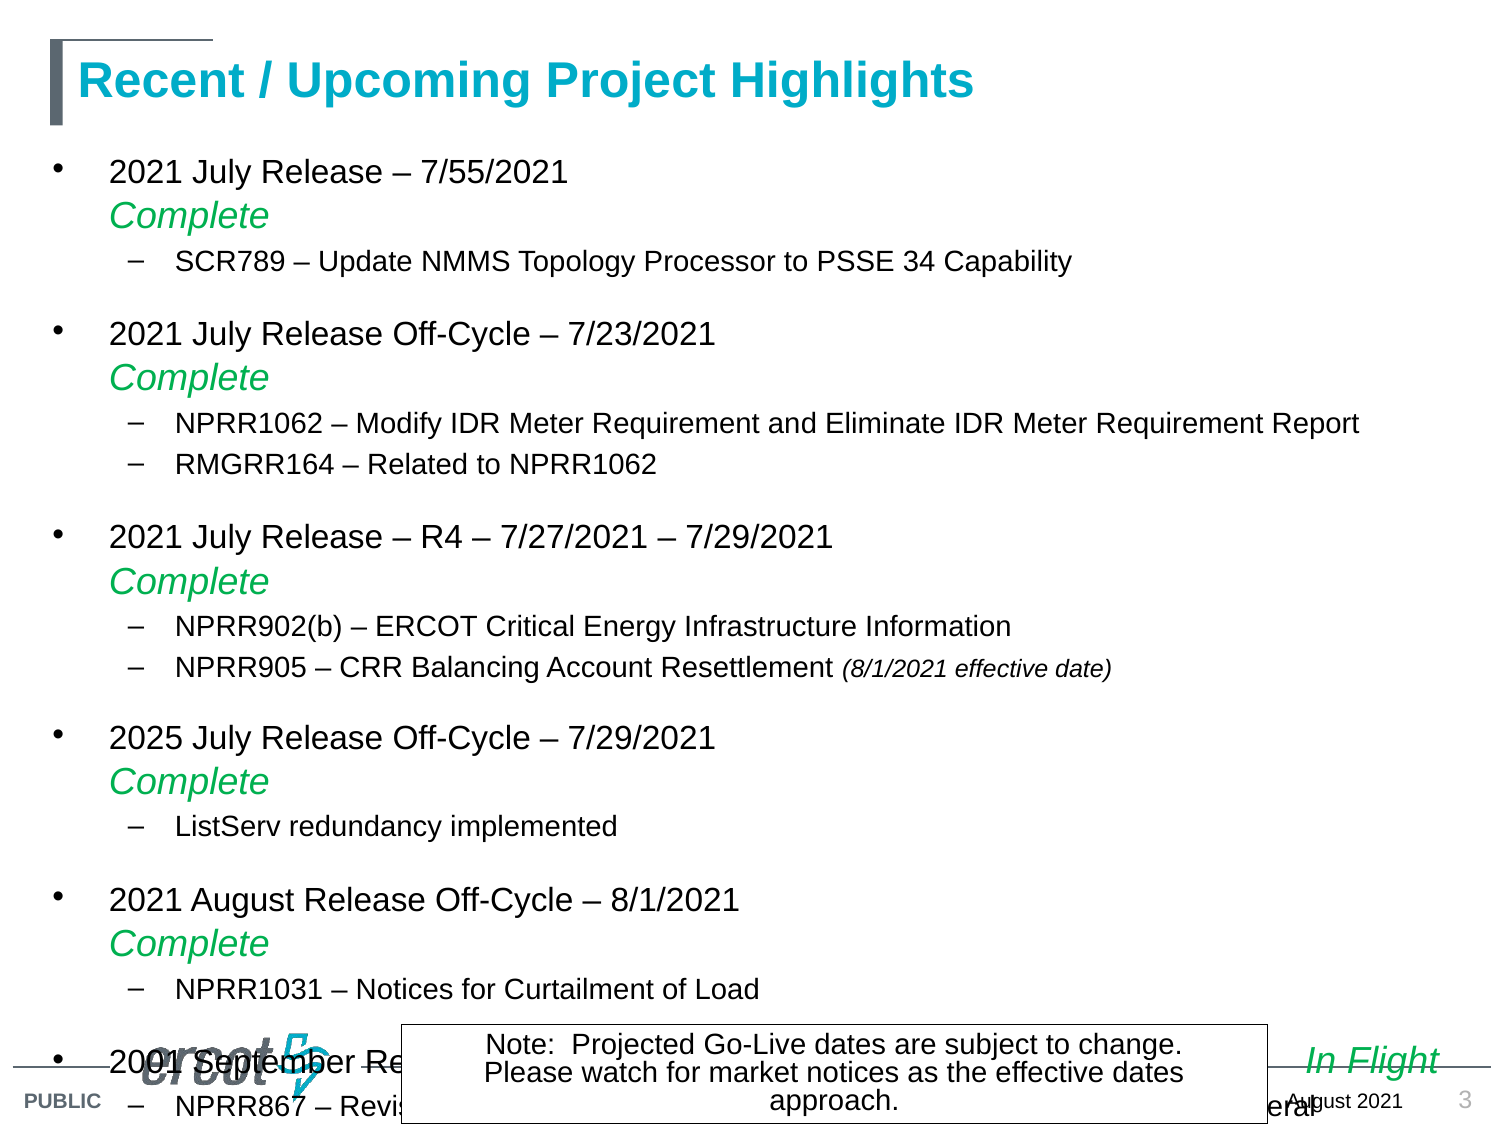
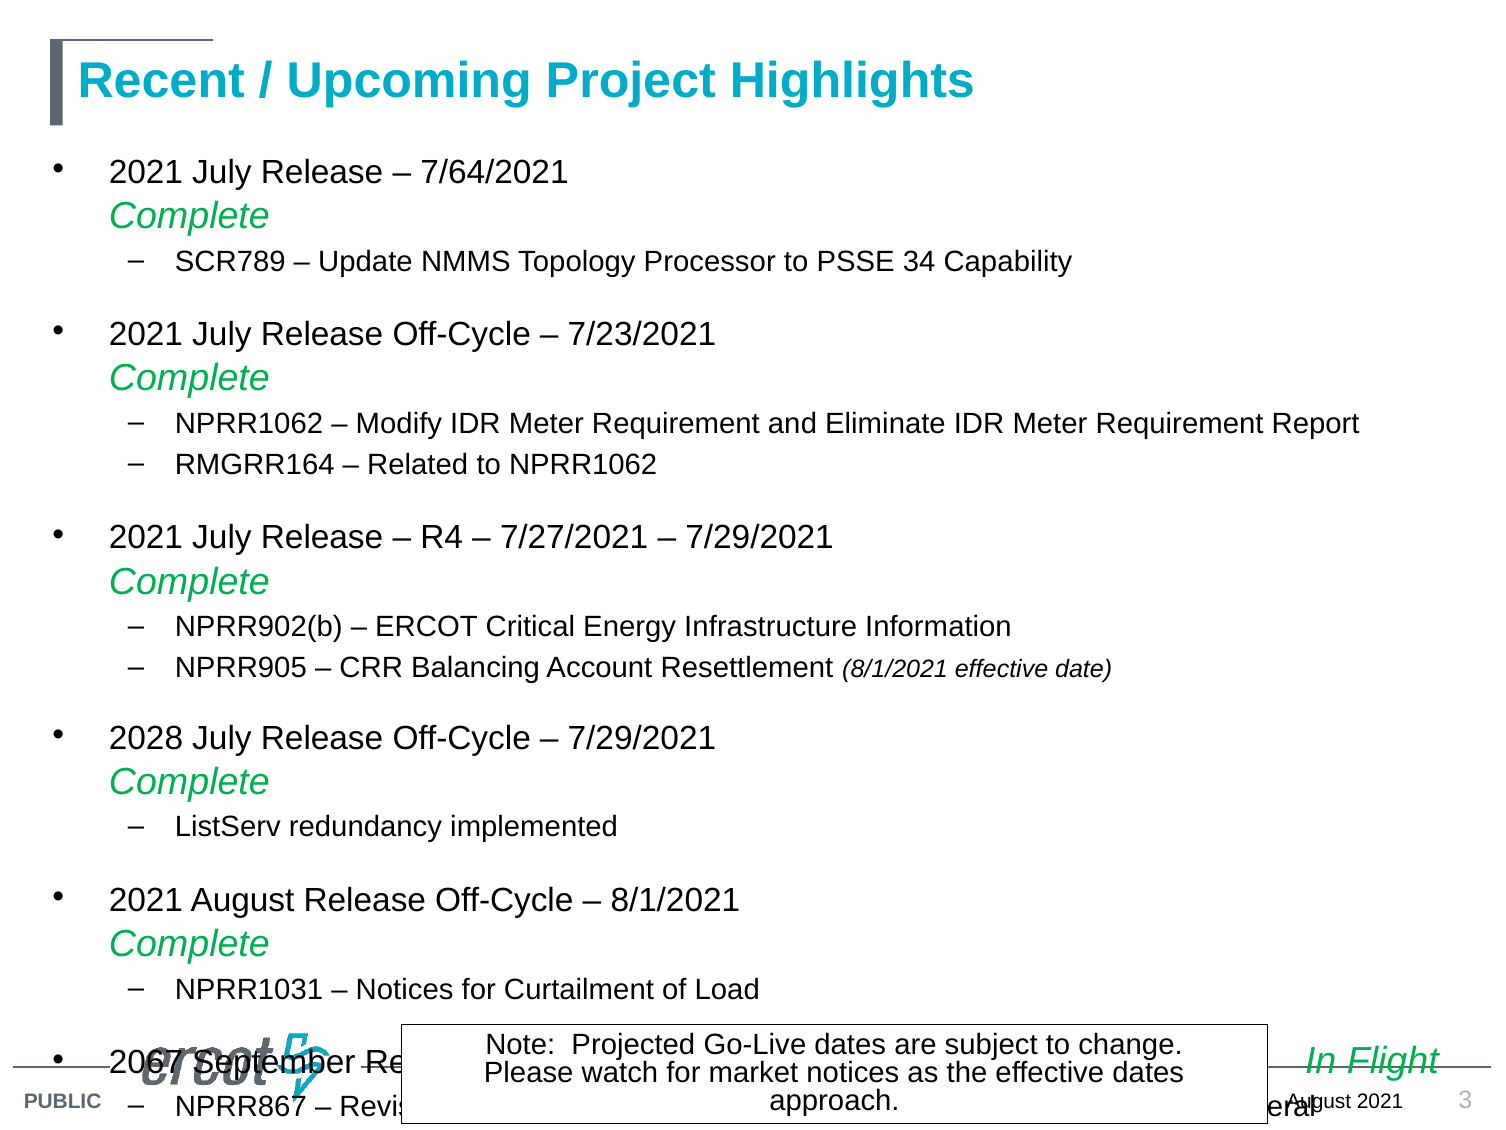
7/55/2021: 7/55/2021 -> 7/64/2021
2025: 2025 -> 2028
2001: 2001 -> 2067
